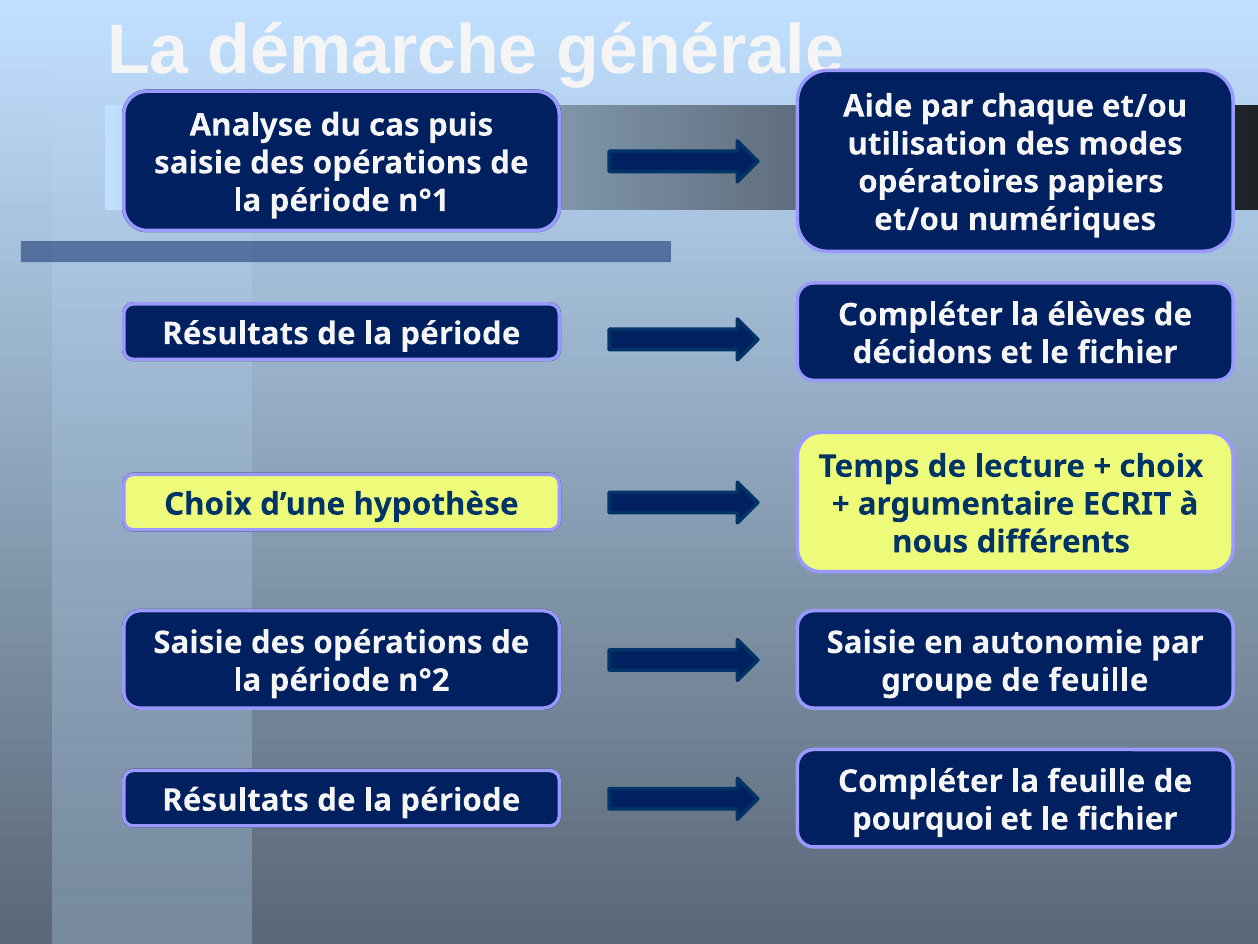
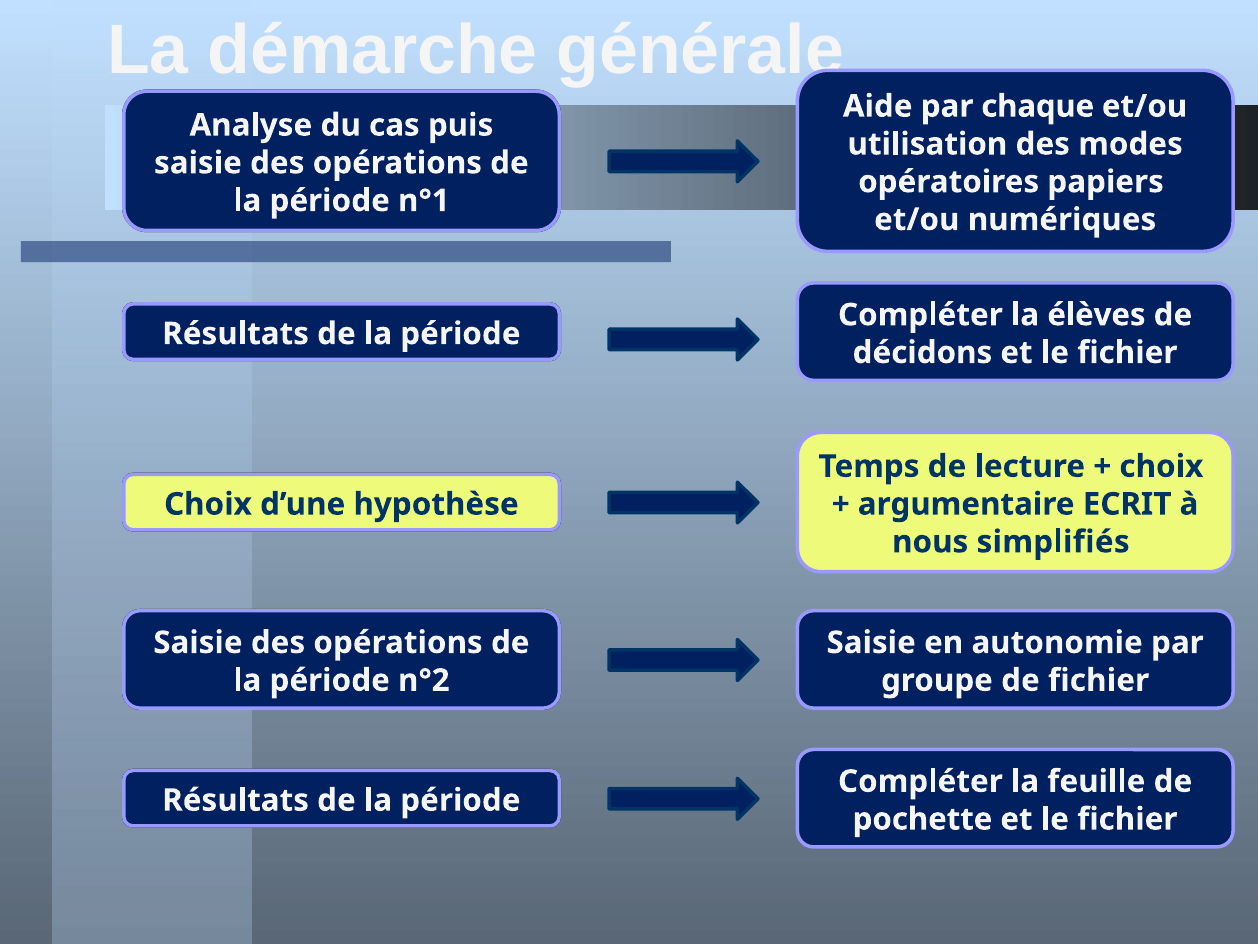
différents: différents -> simplifiés
de feuille: feuille -> fichier
pourquoi: pourquoi -> pochette
